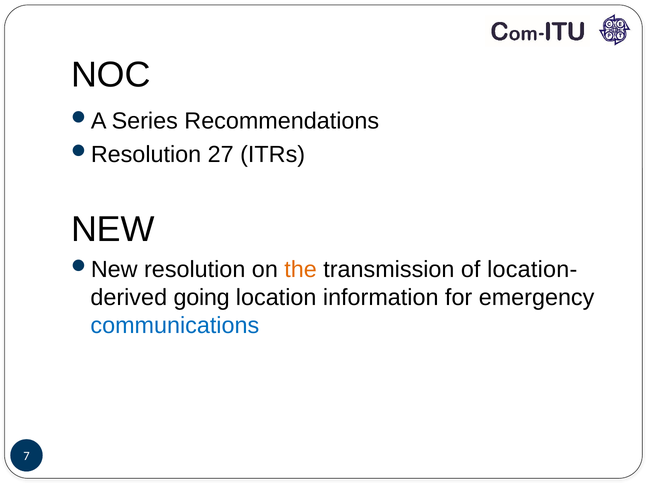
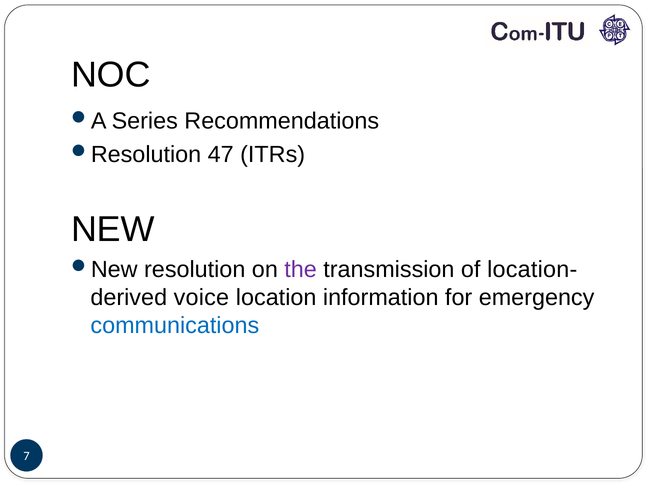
27: 27 -> 47
the colour: orange -> purple
going: going -> voice
